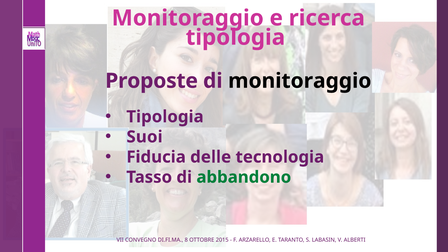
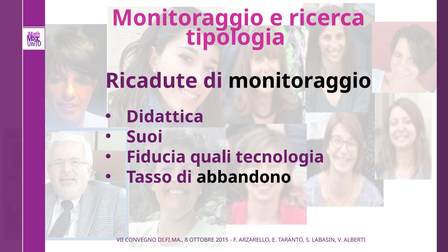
Proposte: Proposte -> Ricadute
Tipologia at (165, 117): Tipologia -> Didattica
delle: delle -> quali
abbandono colour: green -> black
